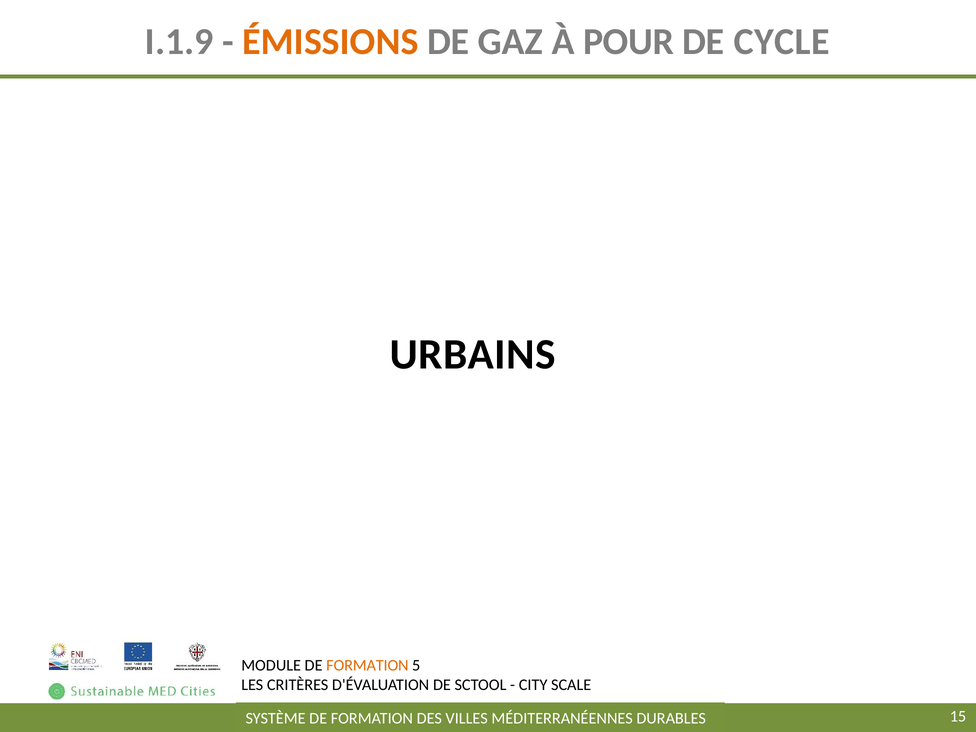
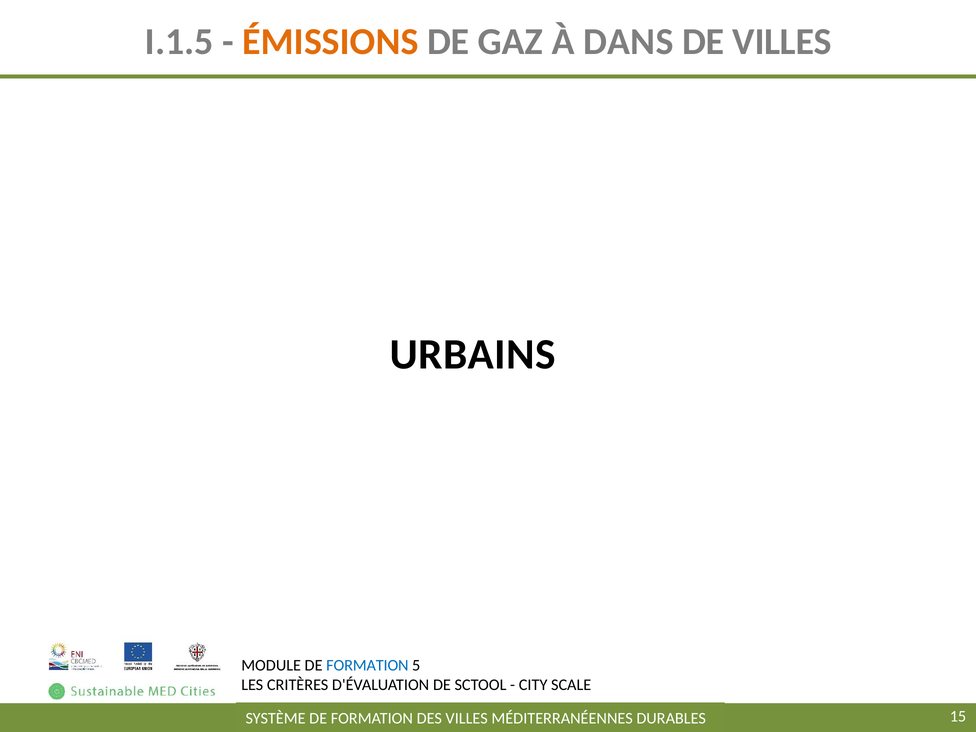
I.1.9: I.1.9 -> I.1.5
À POUR: POUR -> DANS
DE CYCLE: CYCLE -> VILLES
FORMATION at (367, 665) colour: orange -> blue
